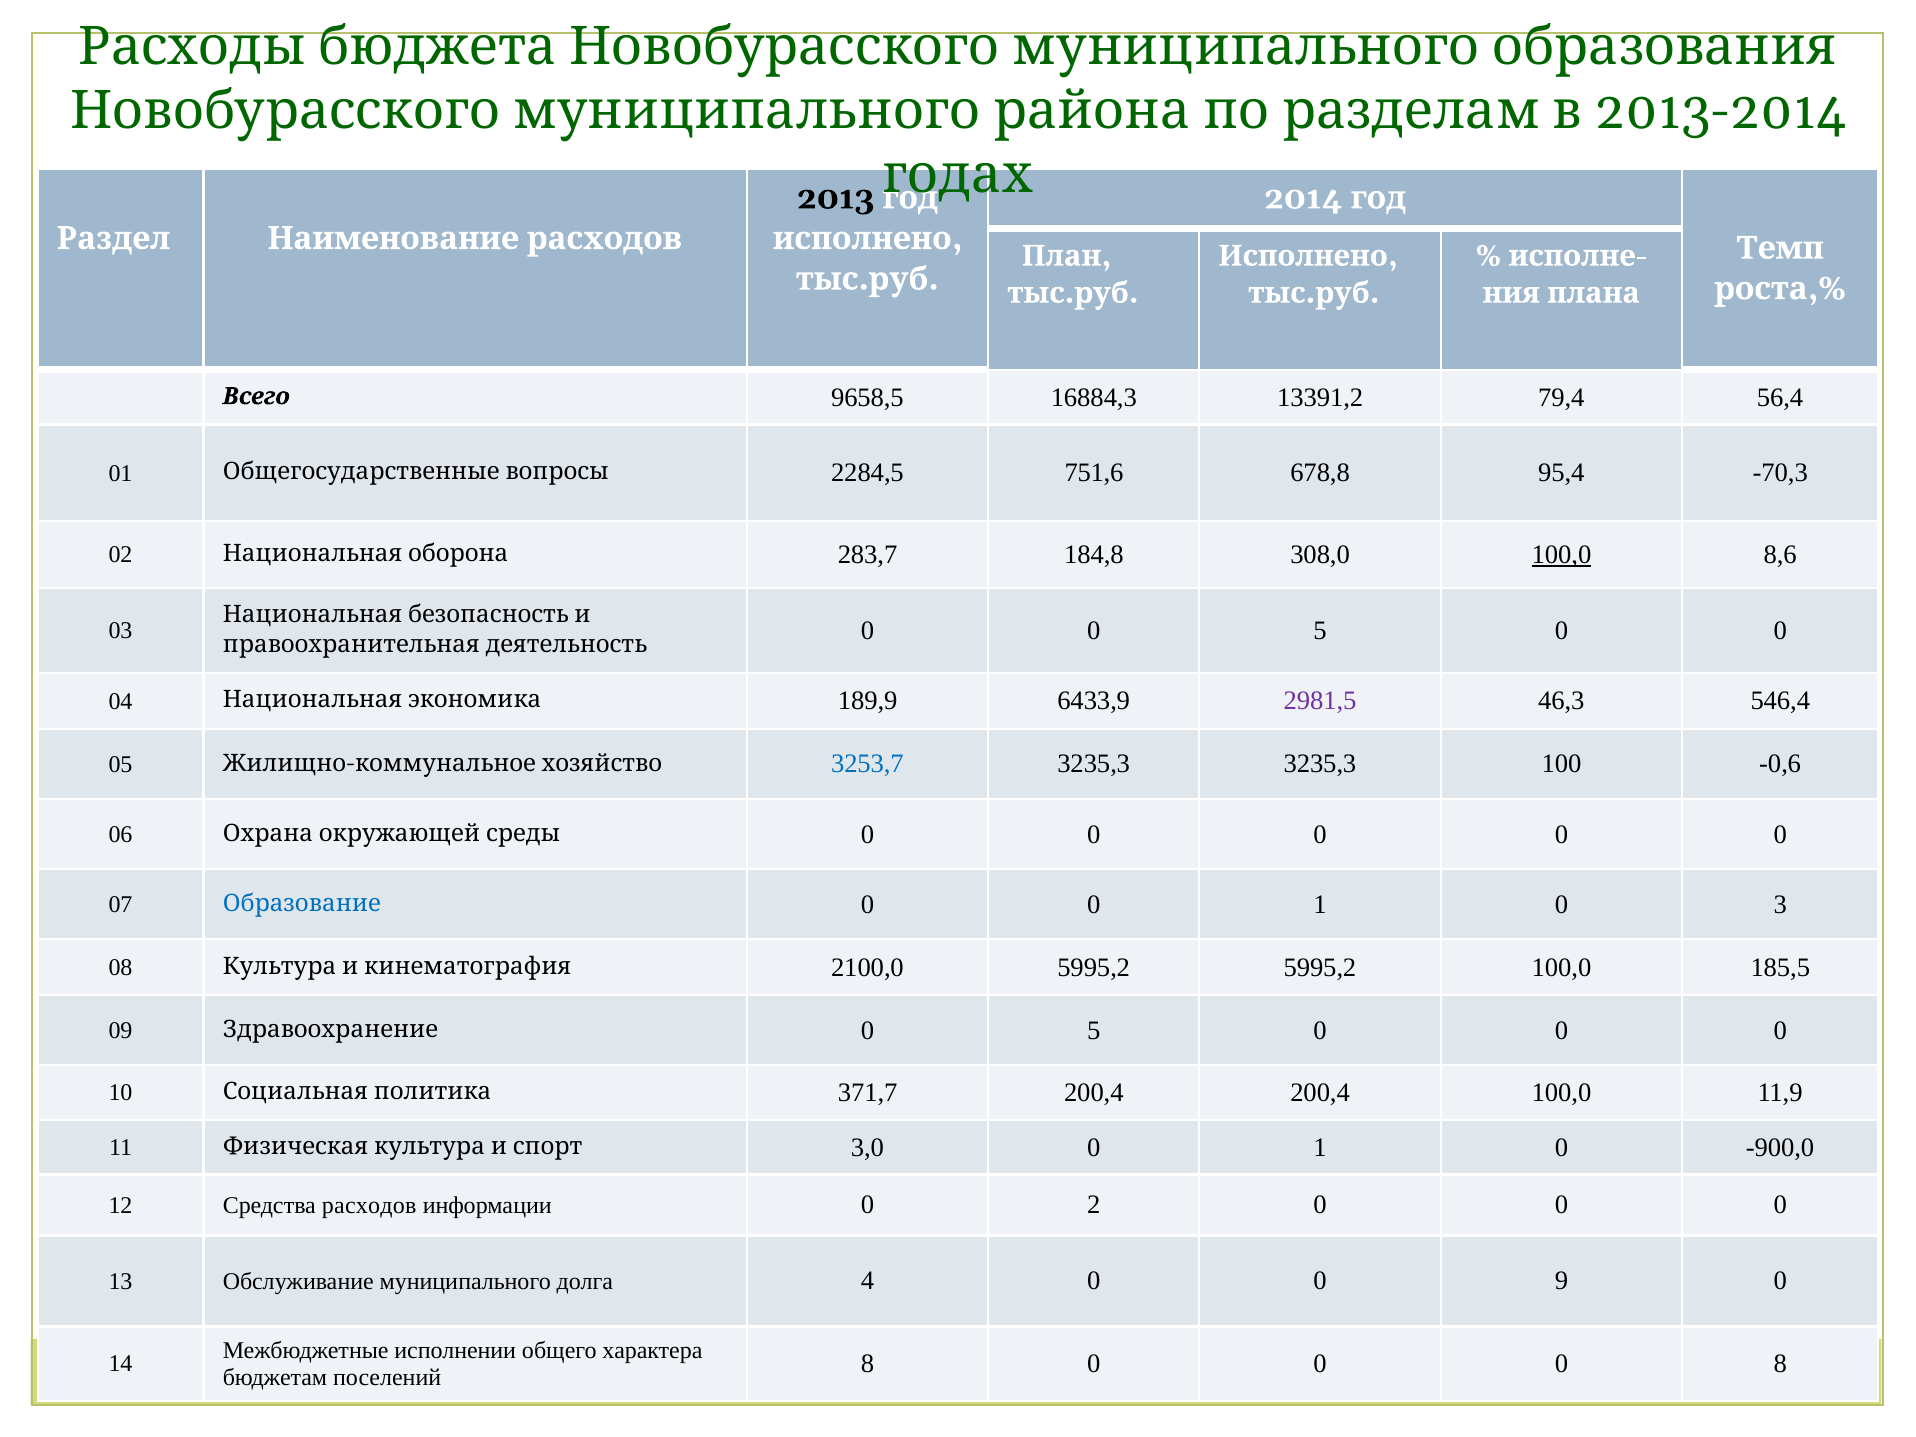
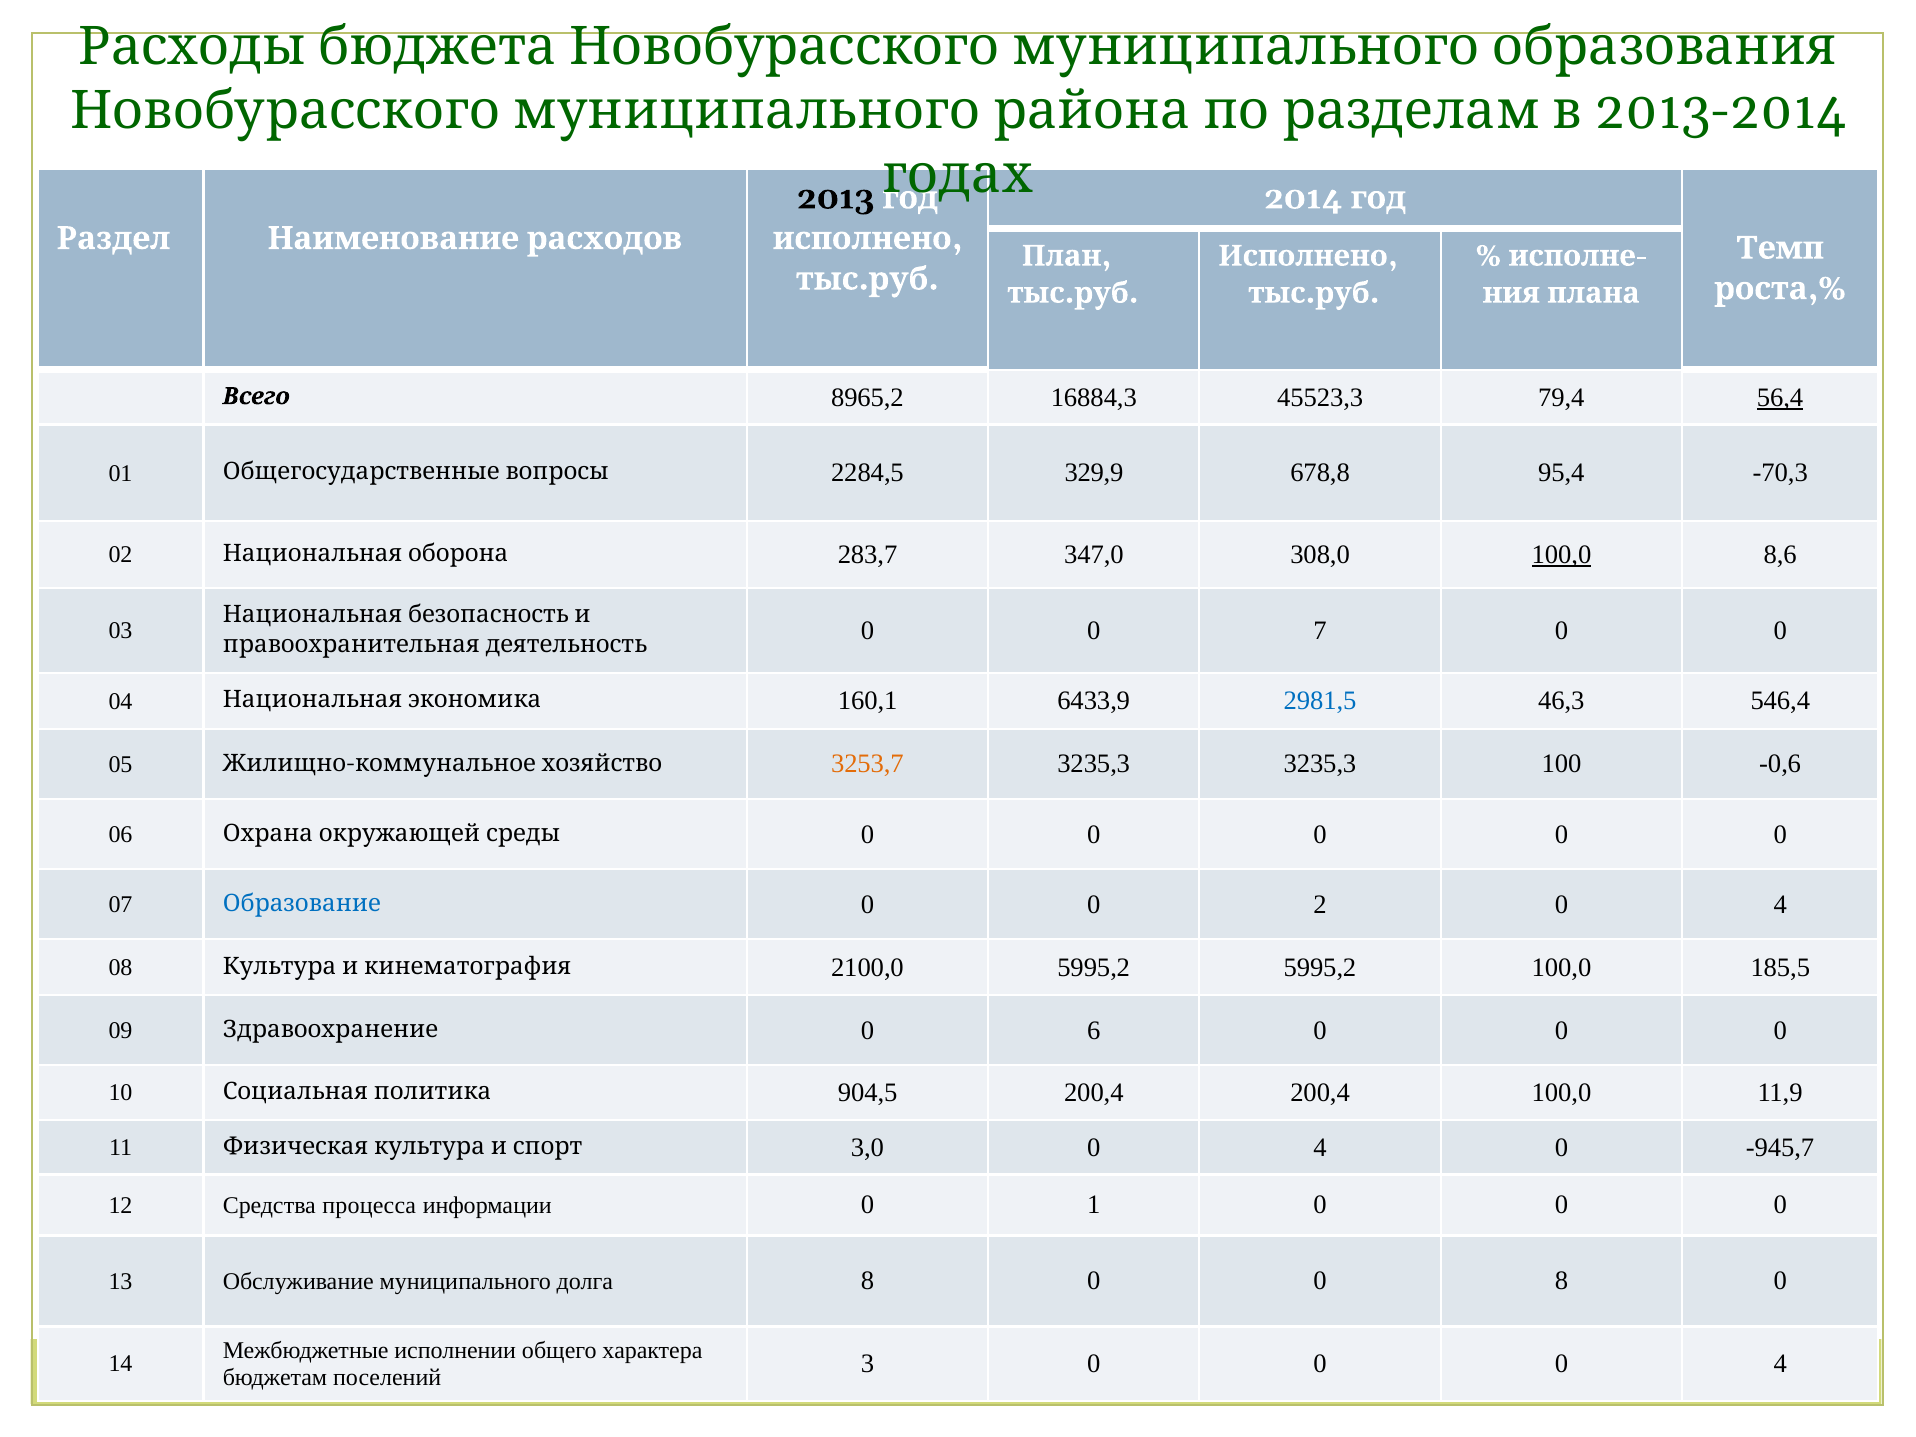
9658,5: 9658,5 -> 8965,2
13391,2: 13391,2 -> 45523,3
56,4 underline: none -> present
751,6: 751,6 -> 329,9
184,8: 184,8 -> 347,0
0 0 5: 5 -> 7
189,9: 189,9 -> 160,1
2981,5 colour: purple -> blue
3253,7 colour: blue -> orange
0 0 1: 1 -> 2
3 at (1780, 904): 3 -> 4
Здравоохранение 0 5: 5 -> 6
371,7: 371,7 -> 904,5
3,0 0 1: 1 -> 4
-900,0: -900,0 -> -945,7
расходов: расходов -> процесса
2: 2 -> 1
долга 4: 4 -> 8
0 9: 9 -> 8
поселений 8: 8 -> 3
0 0 8: 8 -> 4
